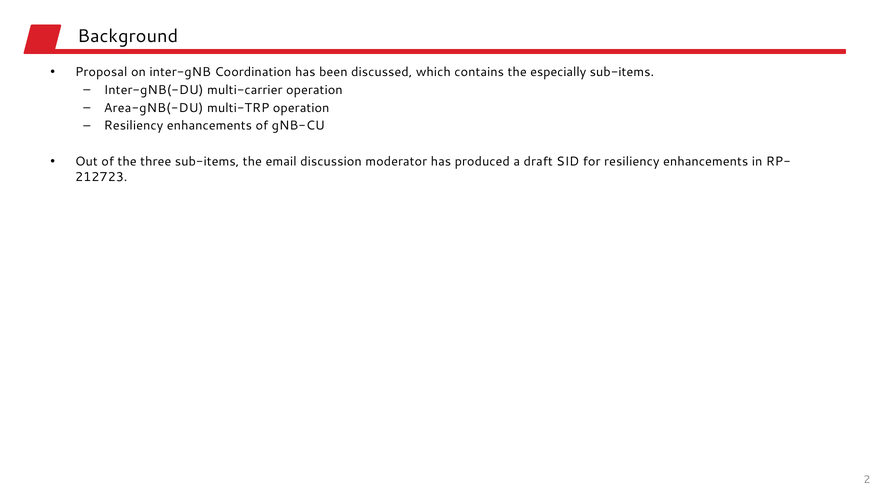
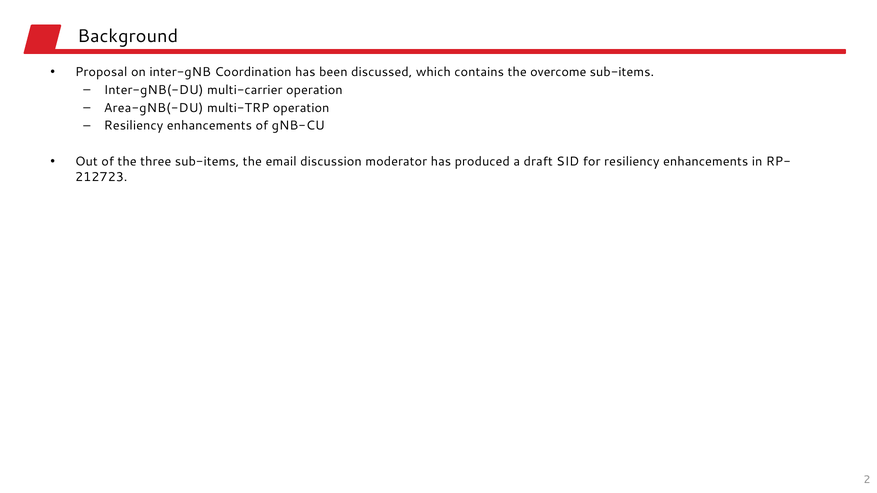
especially: especially -> overcome
